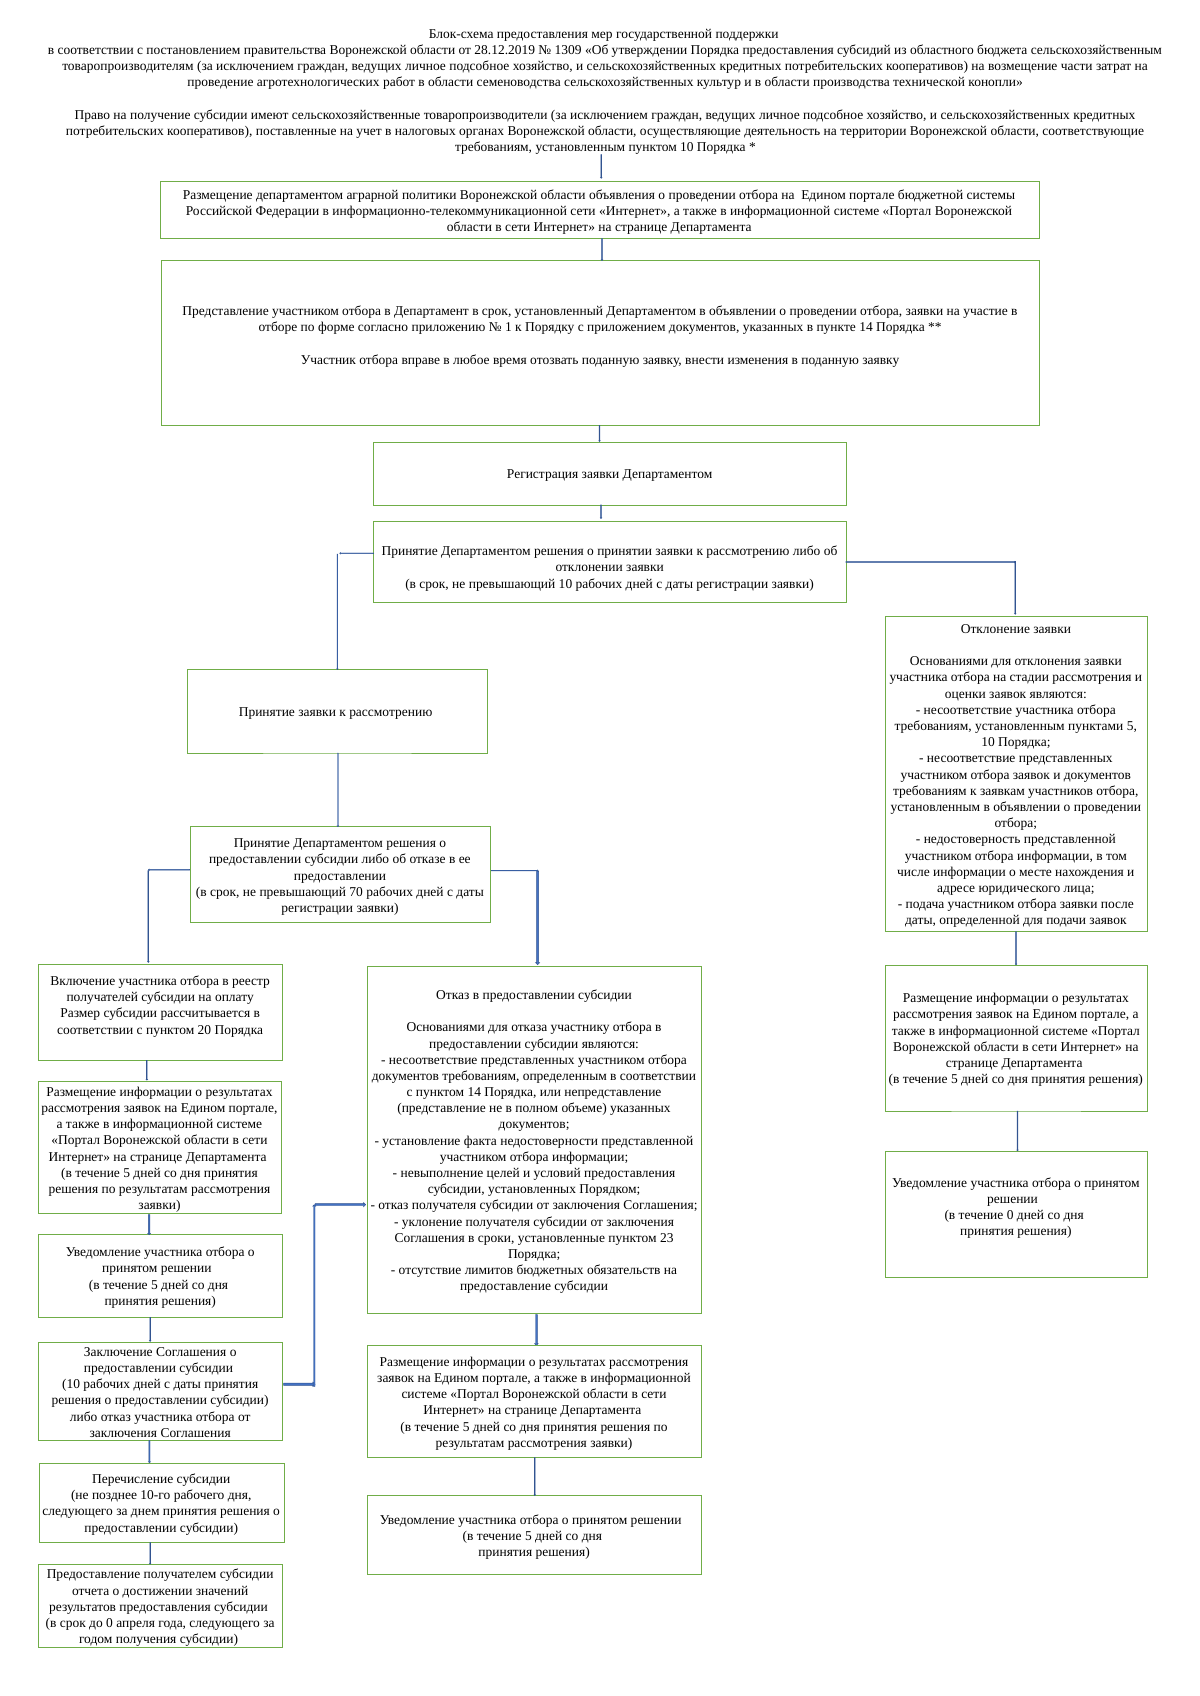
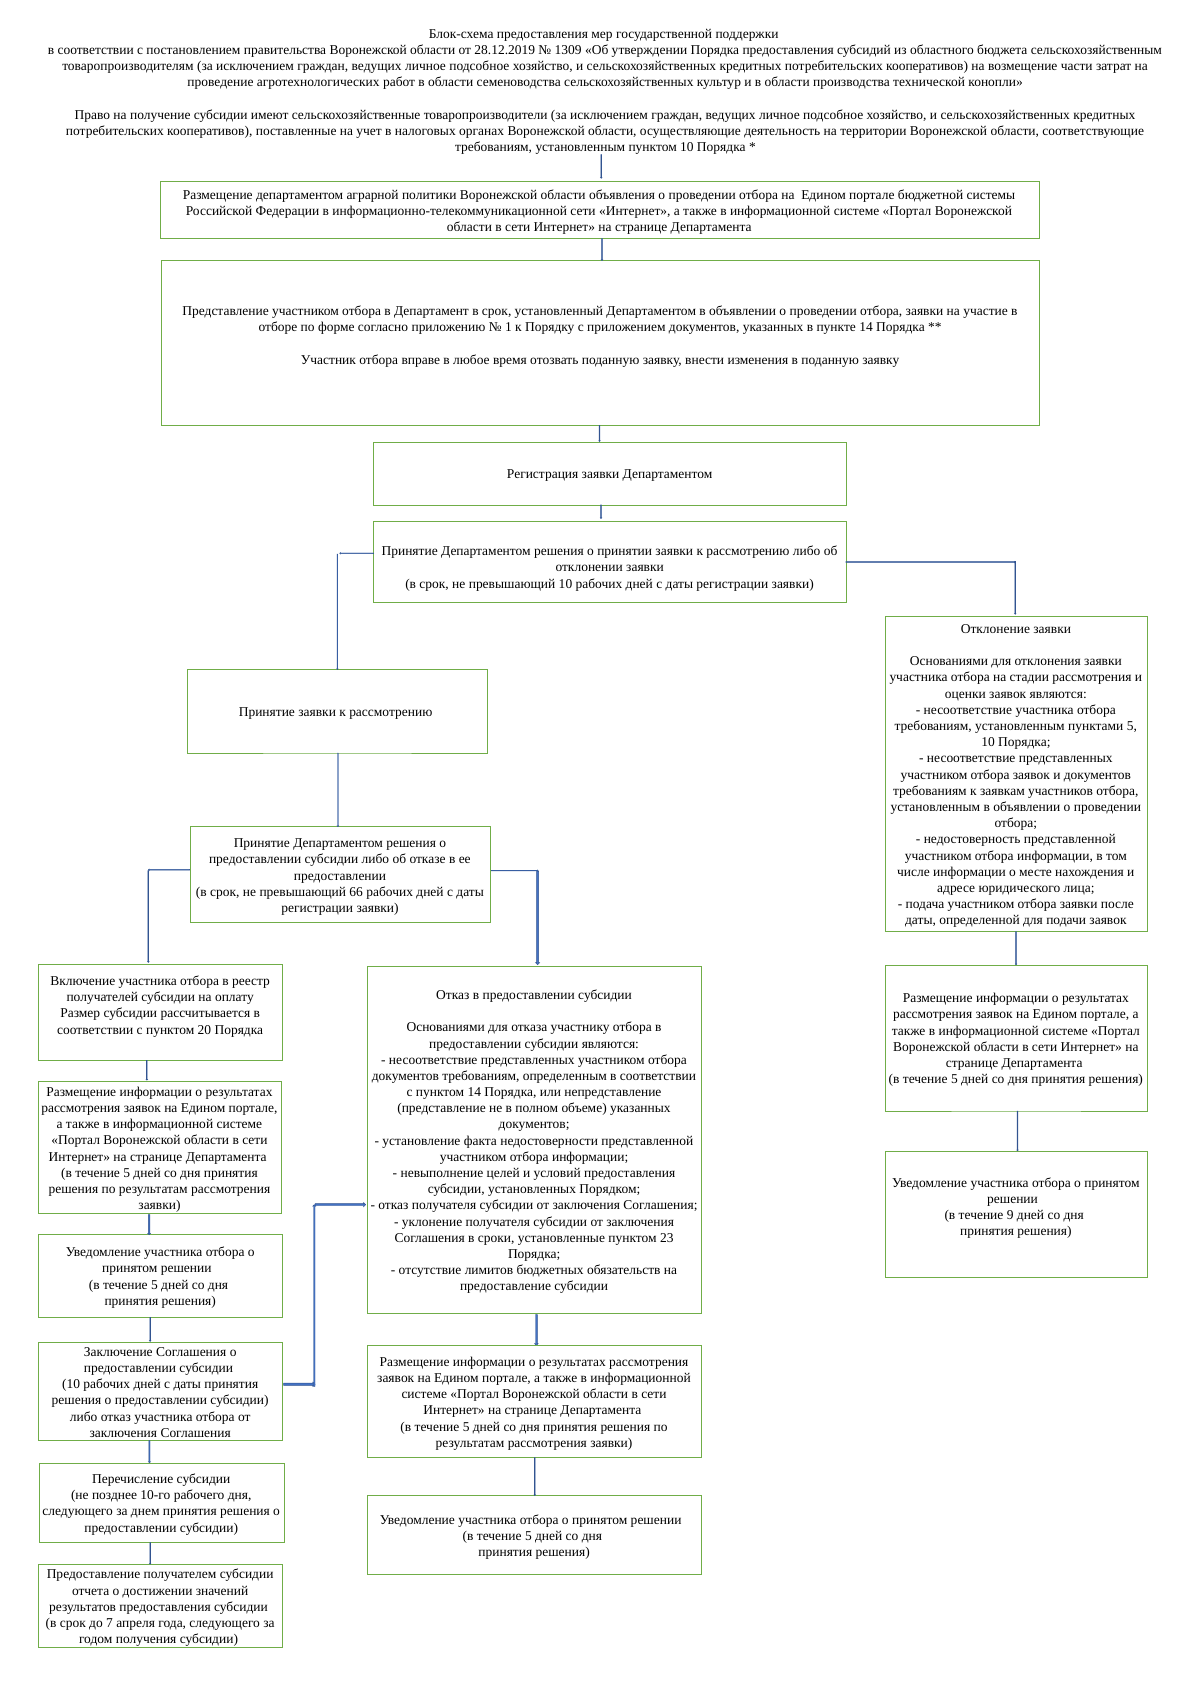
70: 70 -> 66
течение 0: 0 -> 9
до 0: 0 -> 7
